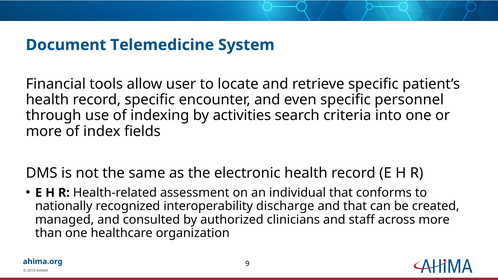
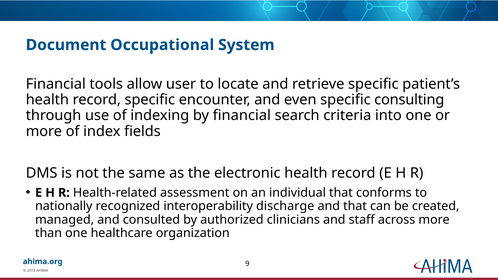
Telemedicine: Telemedicine -> Occupational
personnel: personnel -> consulting
by activities: activities -> financial
